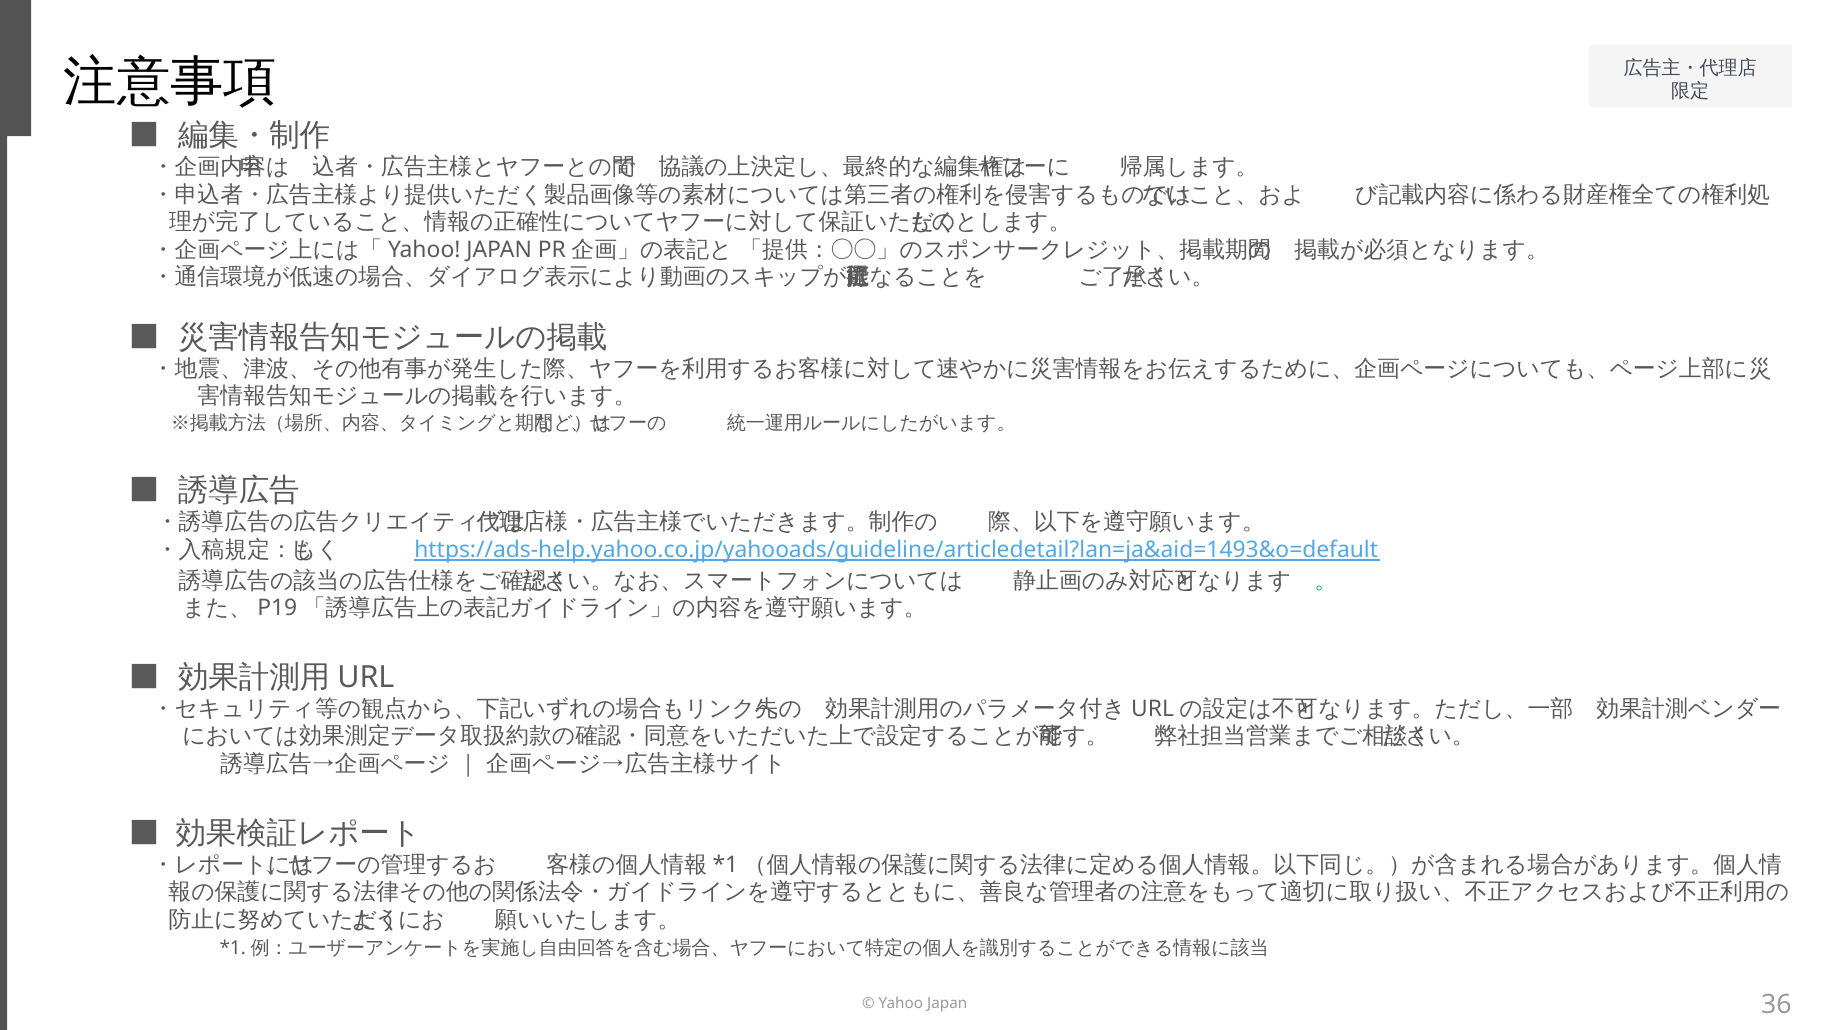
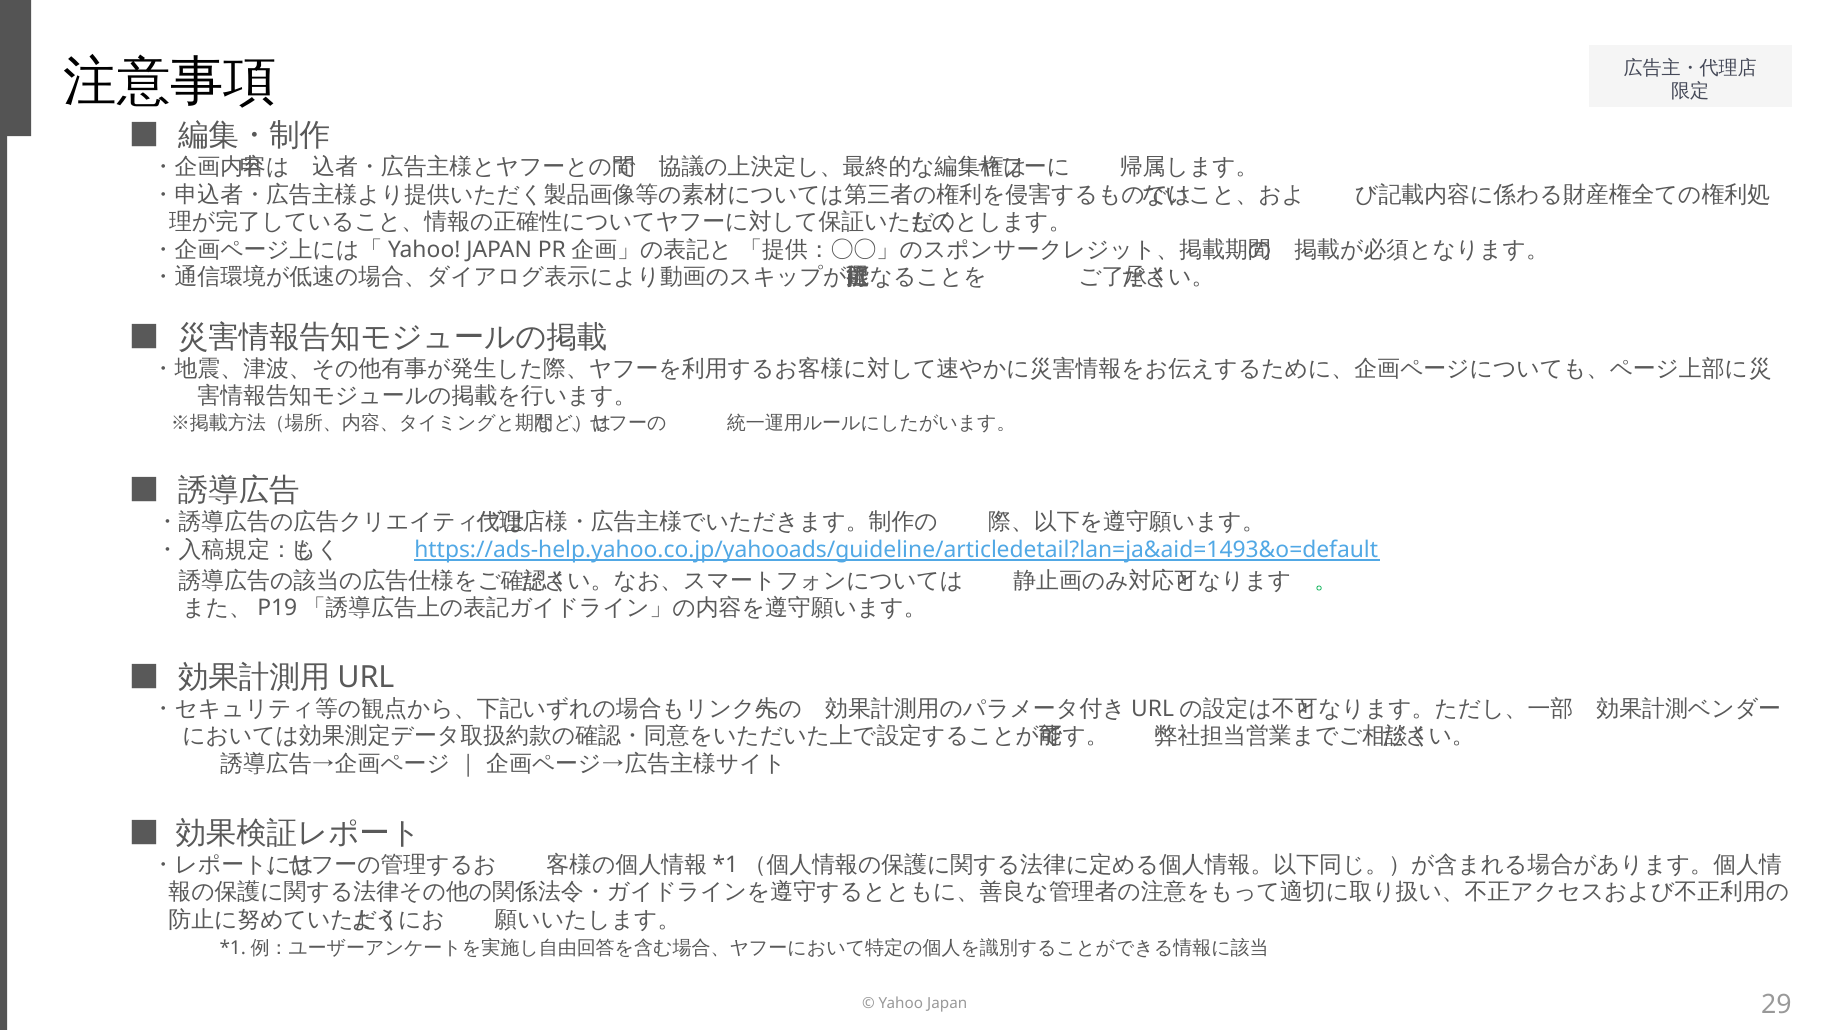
36: 36 -> 29
